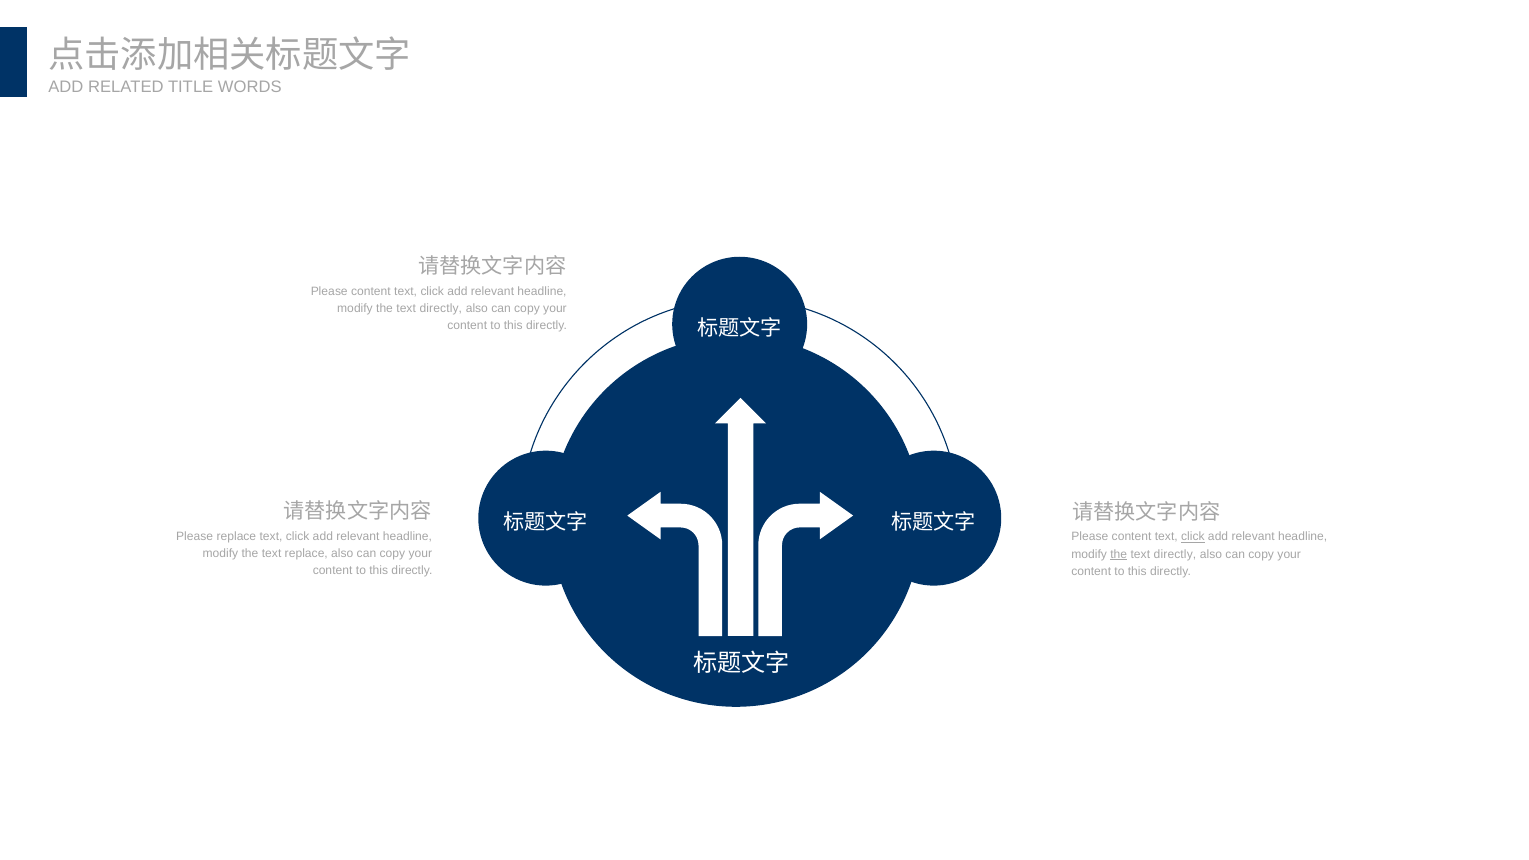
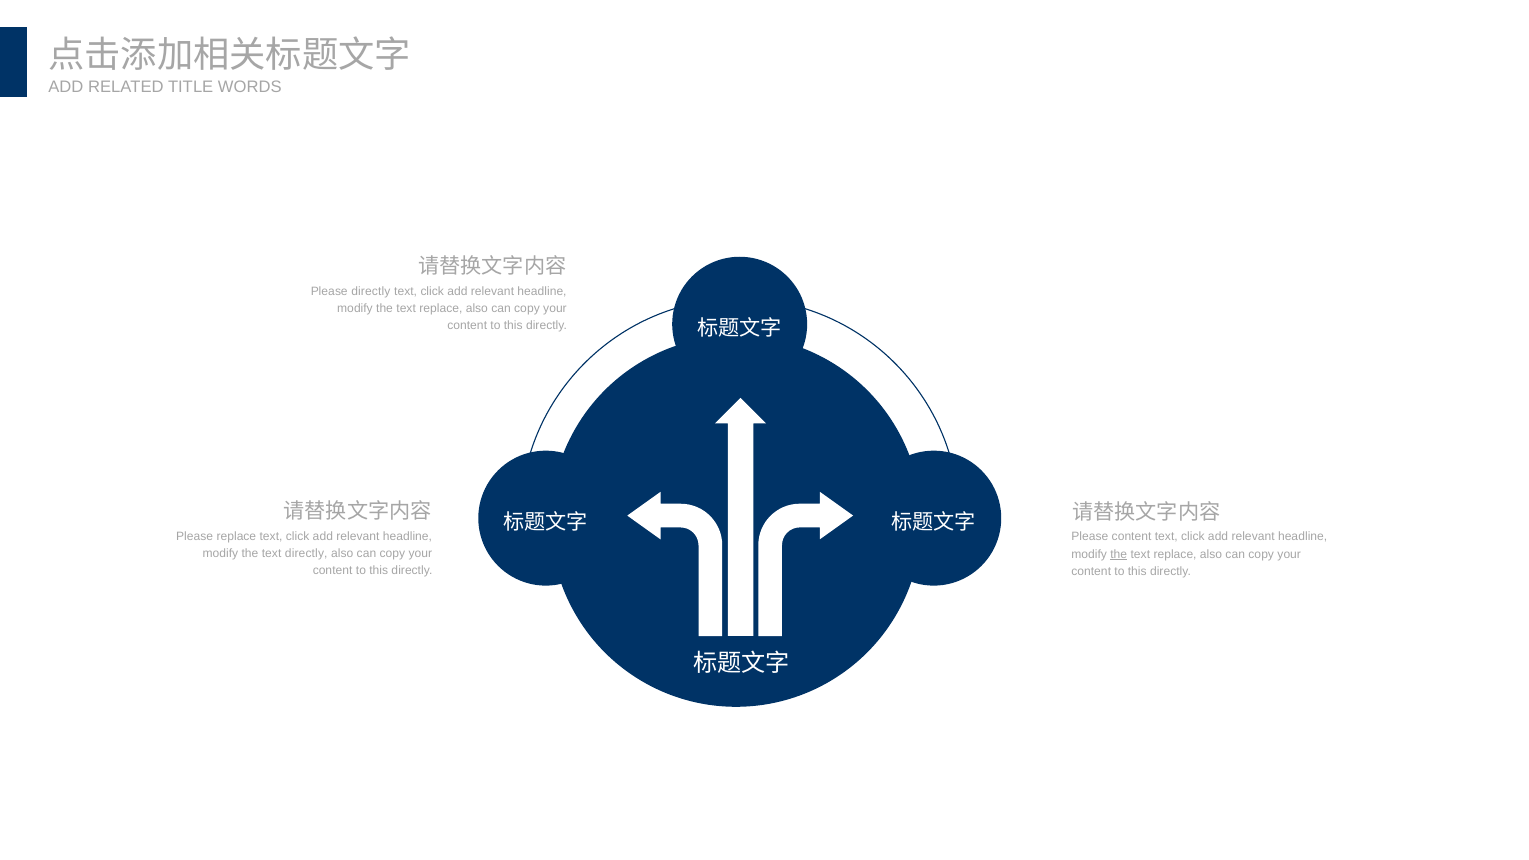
content at (371, 291): content -> directly
directly at (441, 309): directly -> replace
click at (1193, 537) underline: present -> none
text replace: replace -> directly
directly at (1175, 554): directly -> replace
